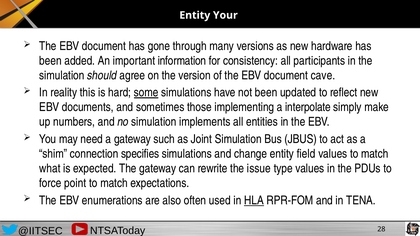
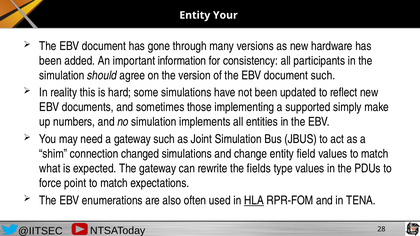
document cave: cave -> such
some underline: present -> none
interpolate: interpolate -> supported
specifies: specifies -> changed
issue: issue -> fields
